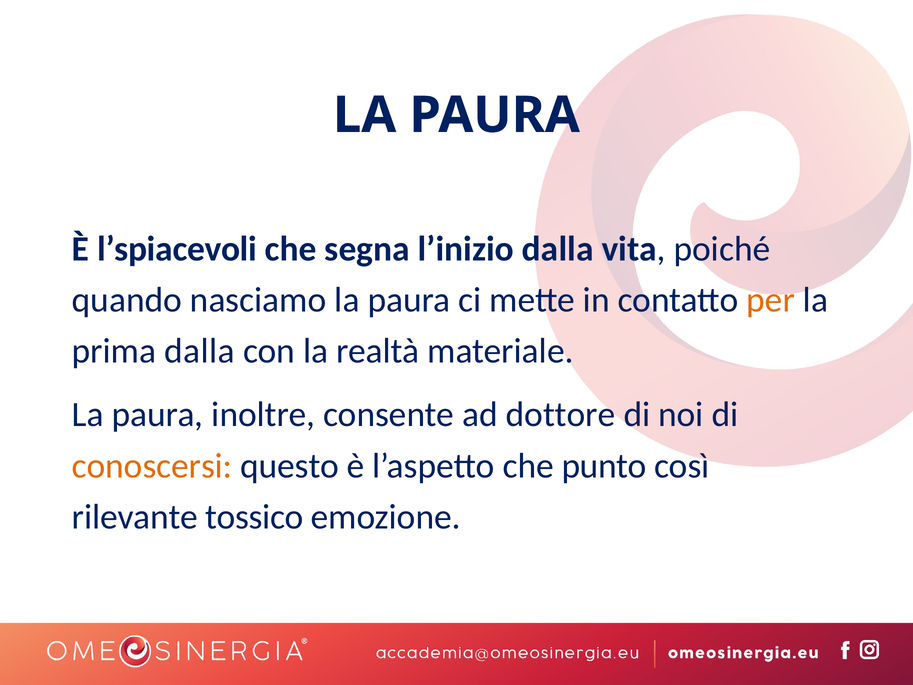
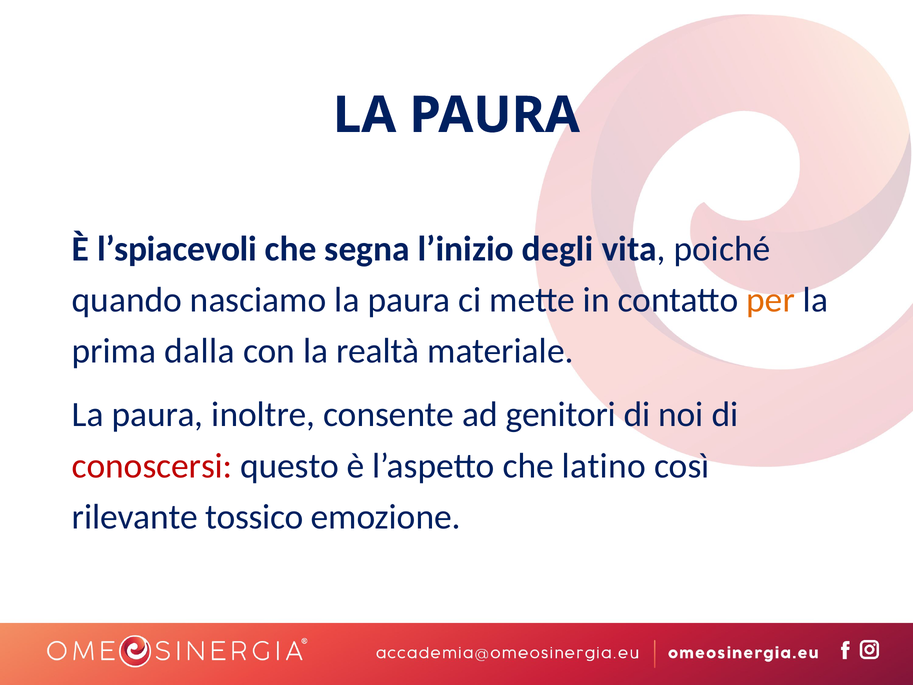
l’inizio dalla: dalla -> degli
dottore: dottore -> genitori
conoscersi colour: orange -> red
punto: punto -> latino
